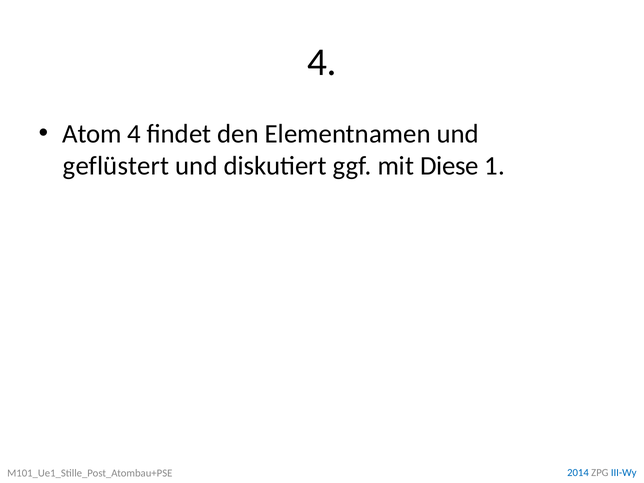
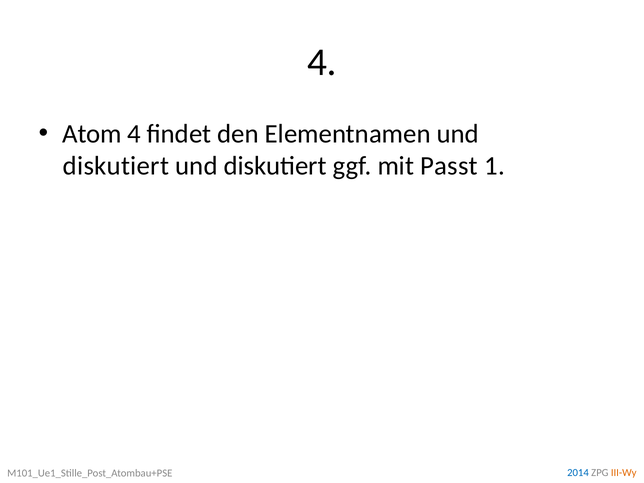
geflüstert at (116, 166): geflüstert -> diskutiert
Diese: Diese -> Passt
III-Wy colour: blue -> orange
